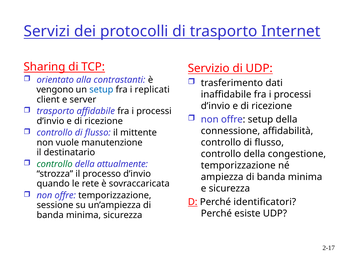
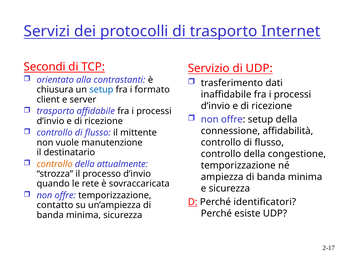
Sharing: Sharing -> Secondi
vengono: vengono -> chiusura
replicati: replicati -> formato
controllo at (55, 164) colour: green -> orange
sessione: sessione -> contatto
